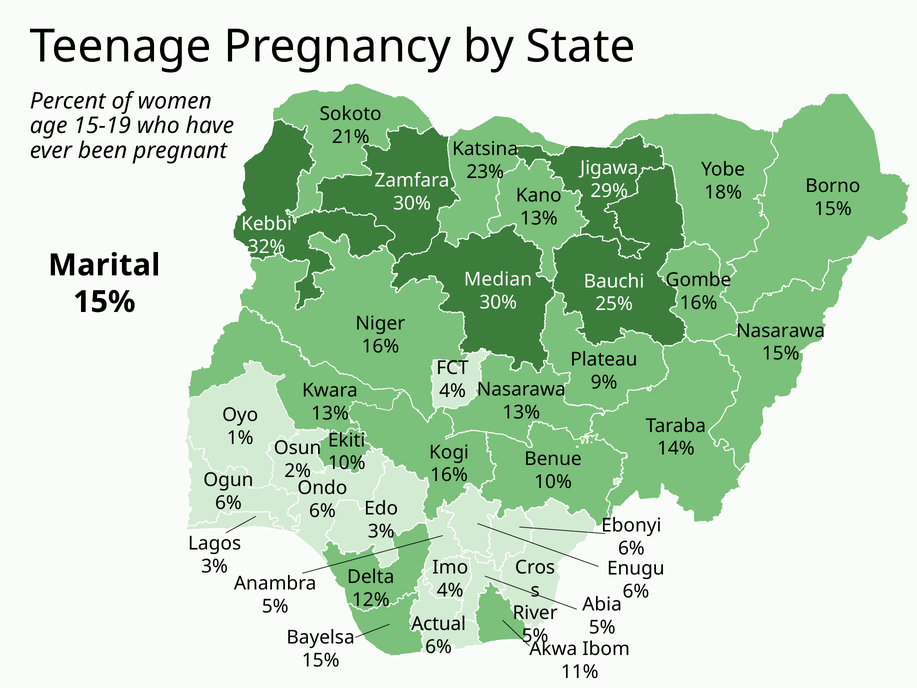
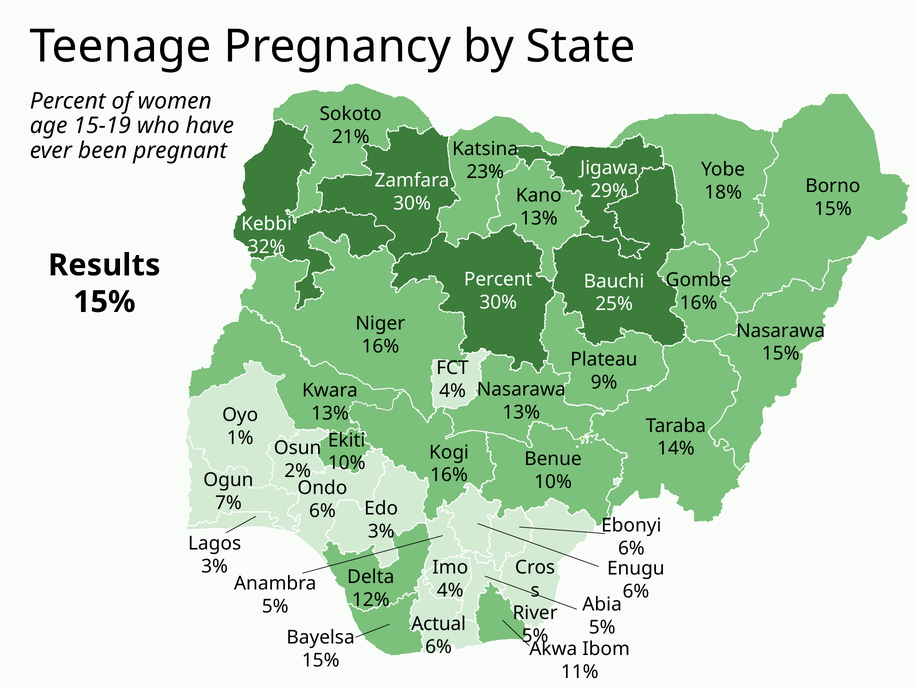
Marital: Marital -> Results
Median at (498, 279): Median -> Percent
6% at (228, 503): 6% -> 7%
